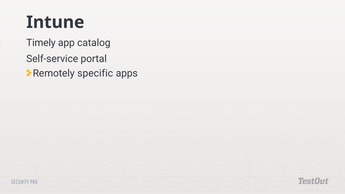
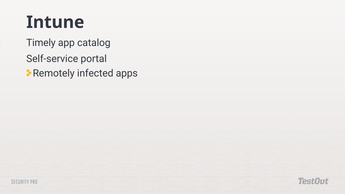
specific: specific -> infected
